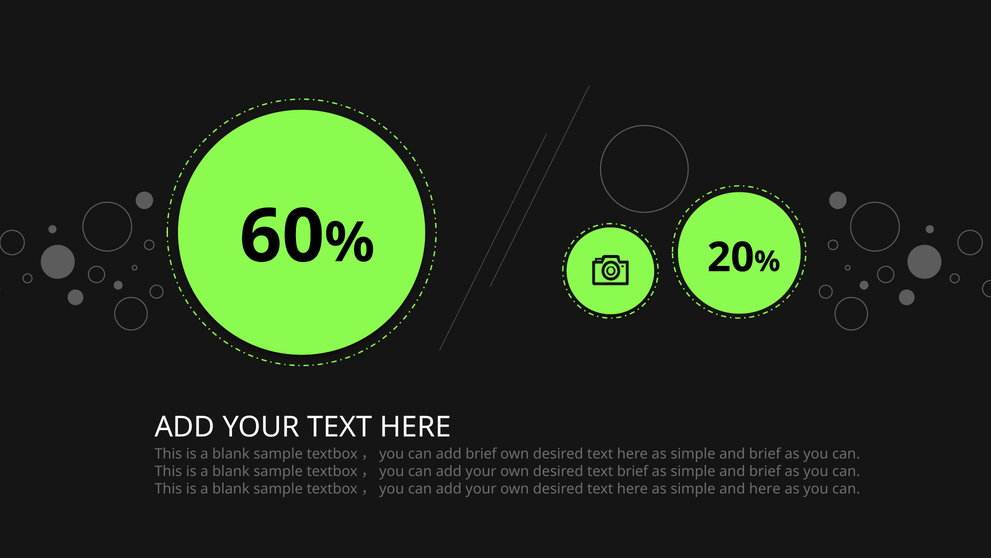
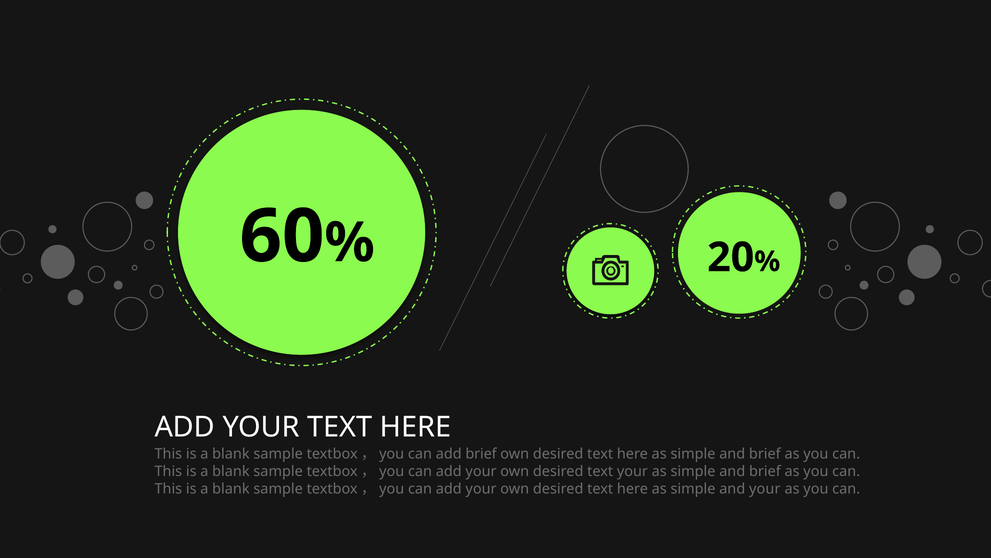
text brief: brief -> your
and here: here -> your
